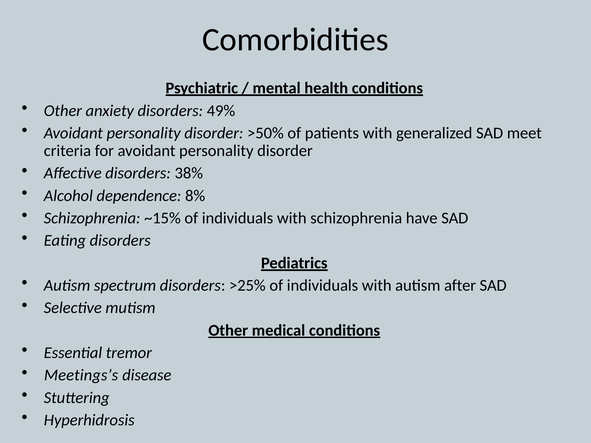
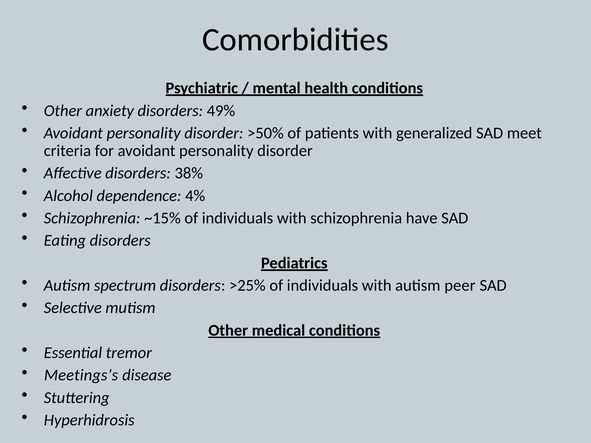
8%: 8% -> 4%
after: after -> peer
